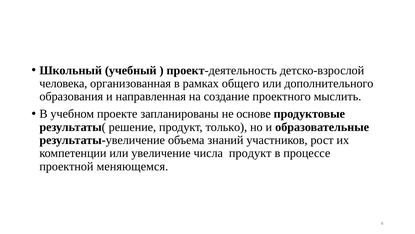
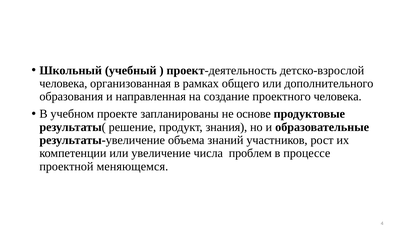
проектного мыслить: мыслить -> человека
только: только -> знания
числа продукт: продукт -> проблем
